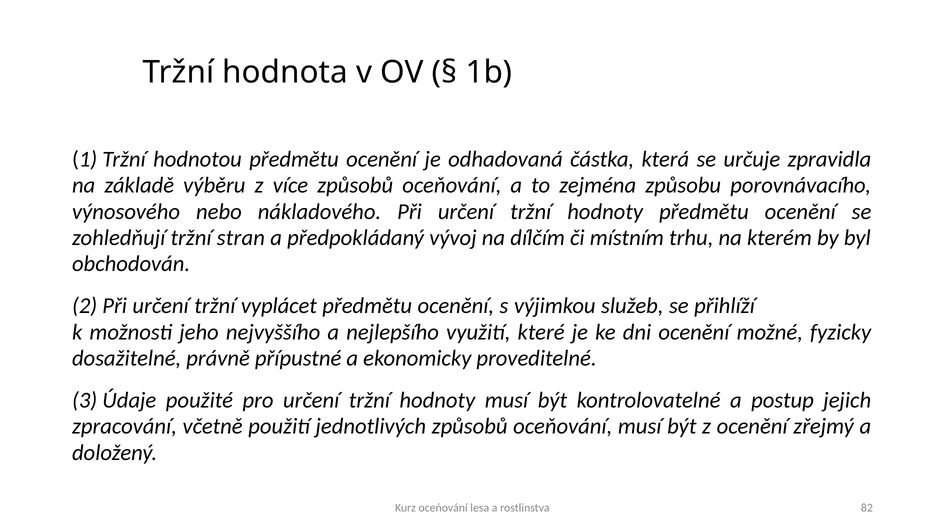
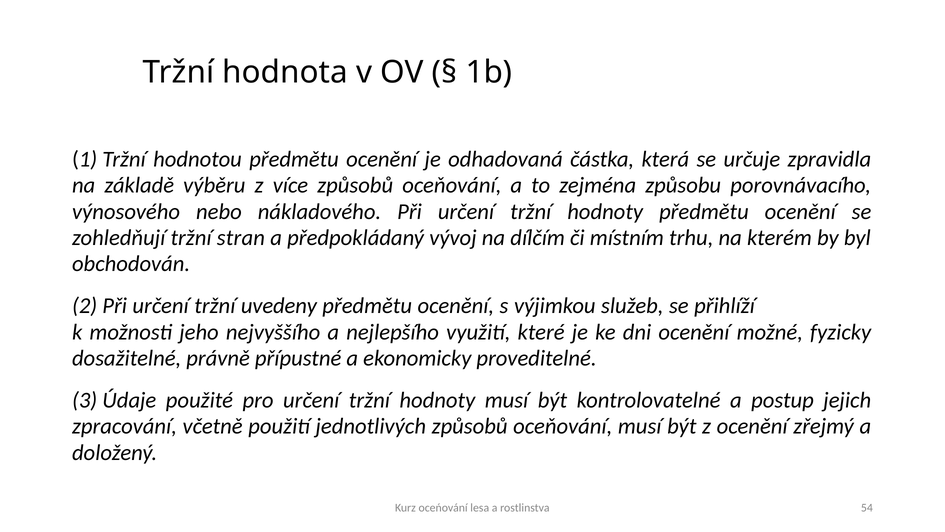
vyplácet: vyplácet -> uvedeny
82: 82 -> 54
